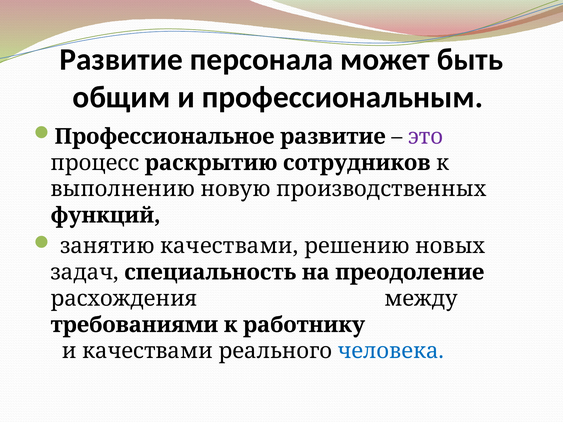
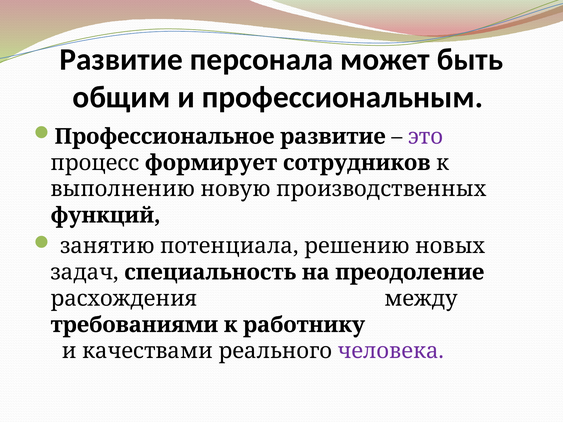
раскрытию: раскрытию -> формирует
занятию качествами: качествами -> потенциала
человека colour: blue -> purple
